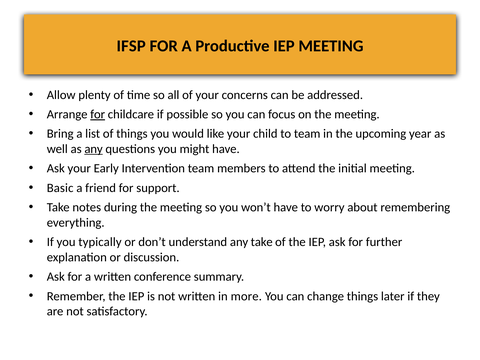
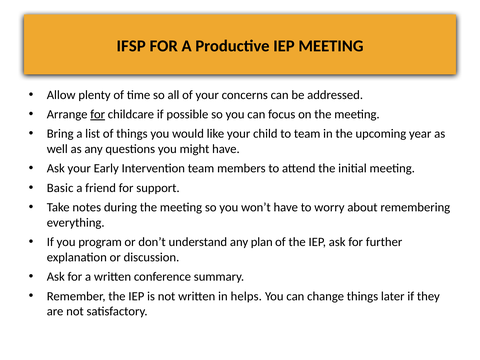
any at (94, 149) underline: present -> none
typically: typically -> program
any take: take -> plan
more: more -> helps
